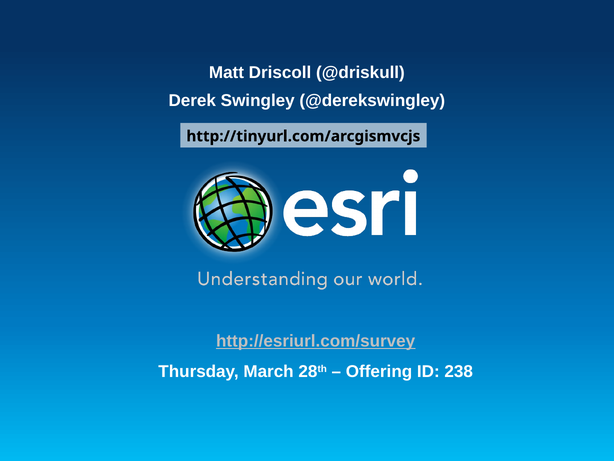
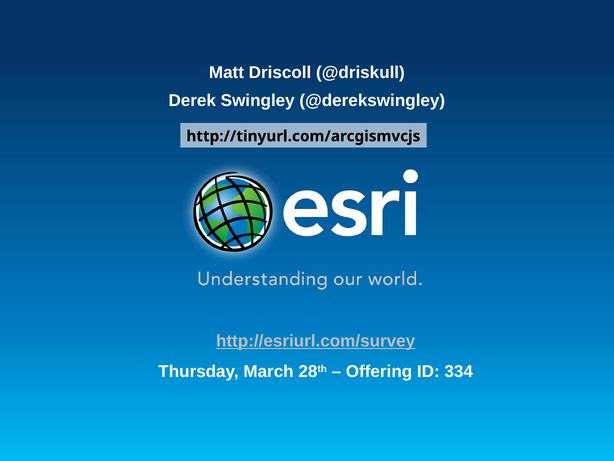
238: 238 -> 334
